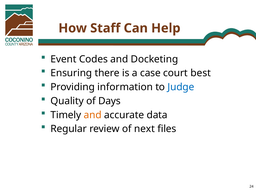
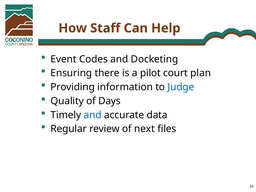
case: case -> pilot
best: best -> plan
and at (93, 115) colour: orange -> blue
